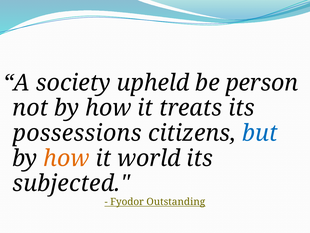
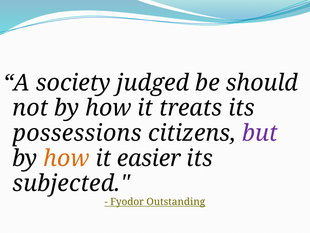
upheld: upheld -> judged
person: person -> should
but colour: blue -> purple
world: world -> easier
